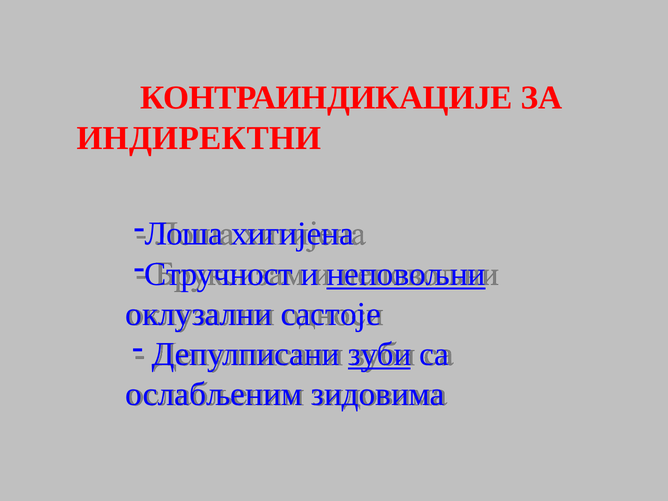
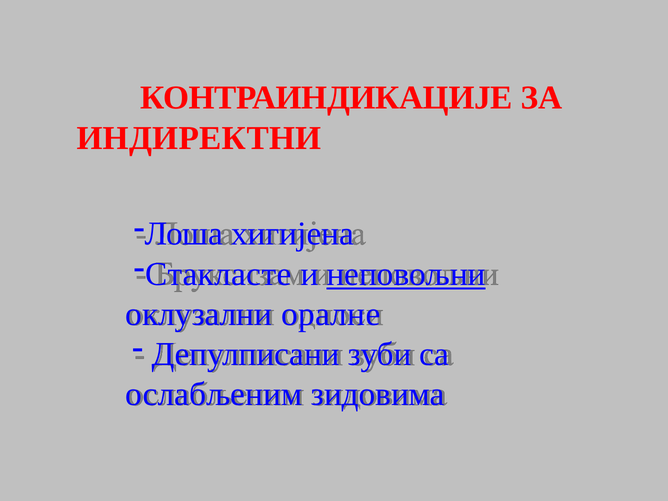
Стручност: Стручност -> Стакласте
састоје: састоје -> оралне
зуби underline: present -> none
